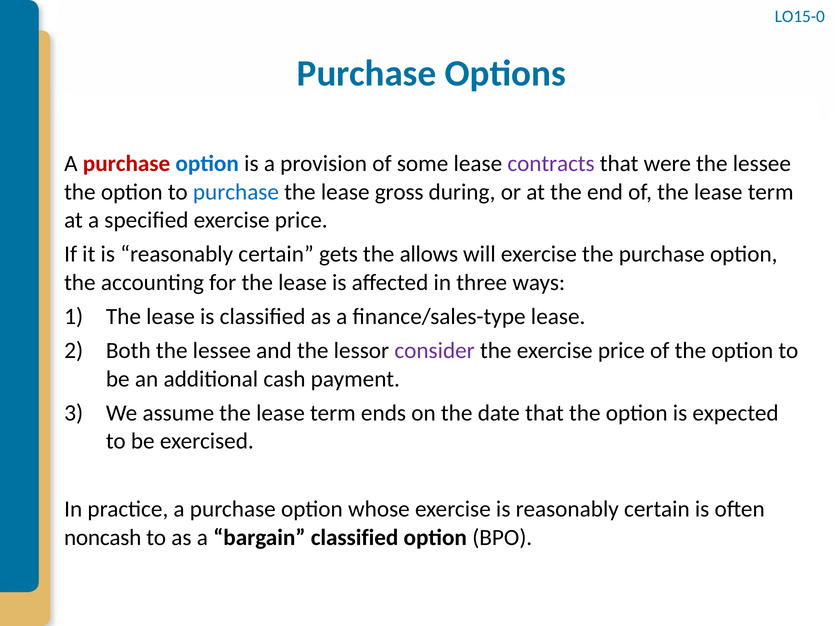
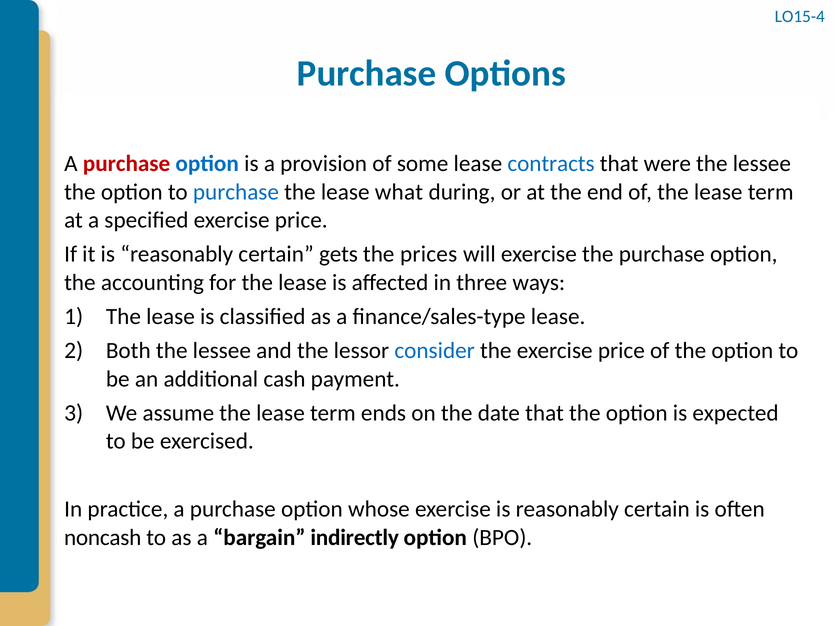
LO15-0: LO15-0 -> LO15-4
contracts colour: purple -> blue
gross: gross -> what
allows: allows -> prices
consider colour: purple -> blue
bargain classified: classified -> indirectly
